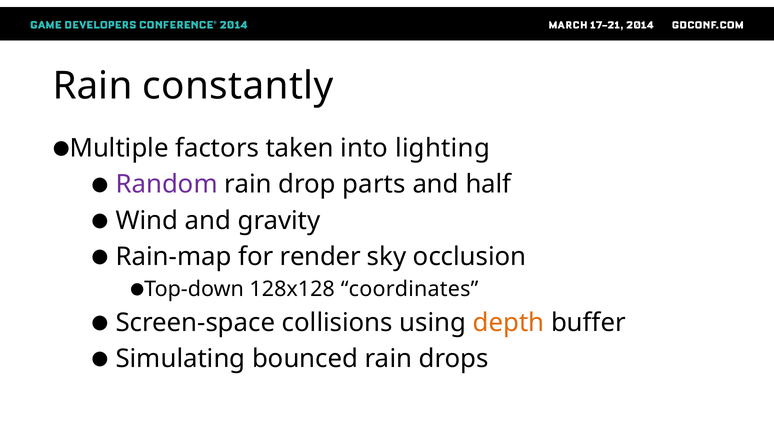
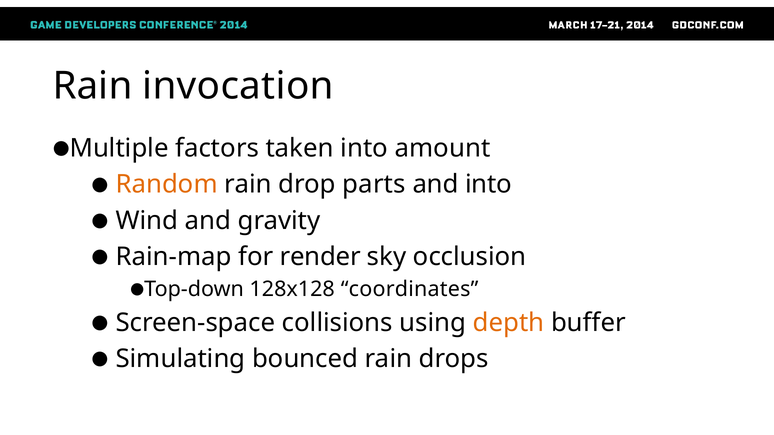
constantly: constantly -> invocation
lighting: lighting -> amount
Random colour: purple -> orange
and half: half -> into
